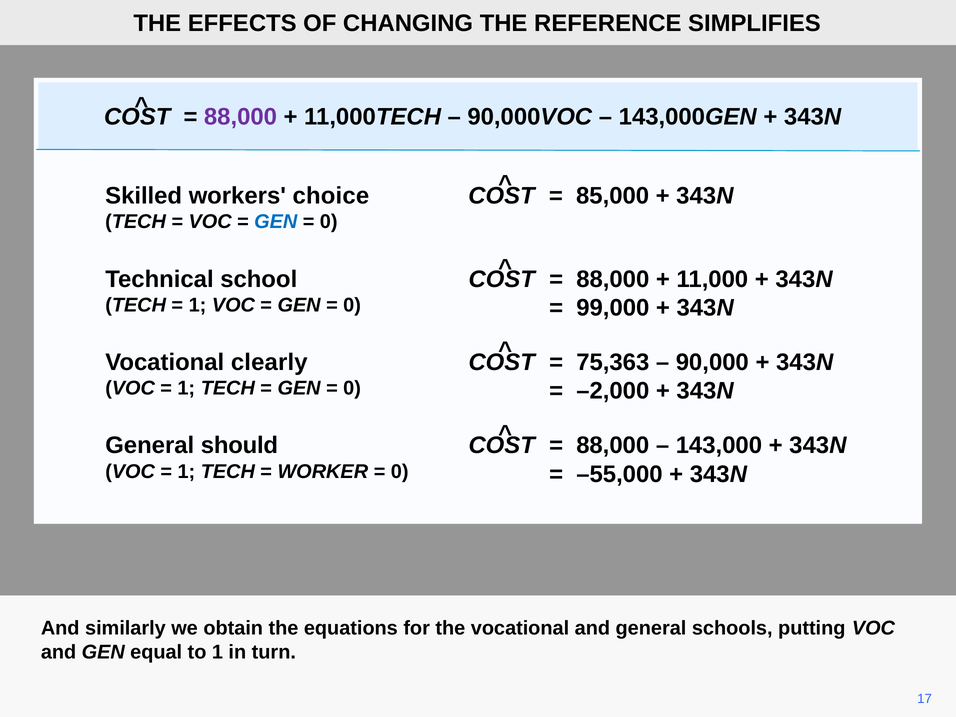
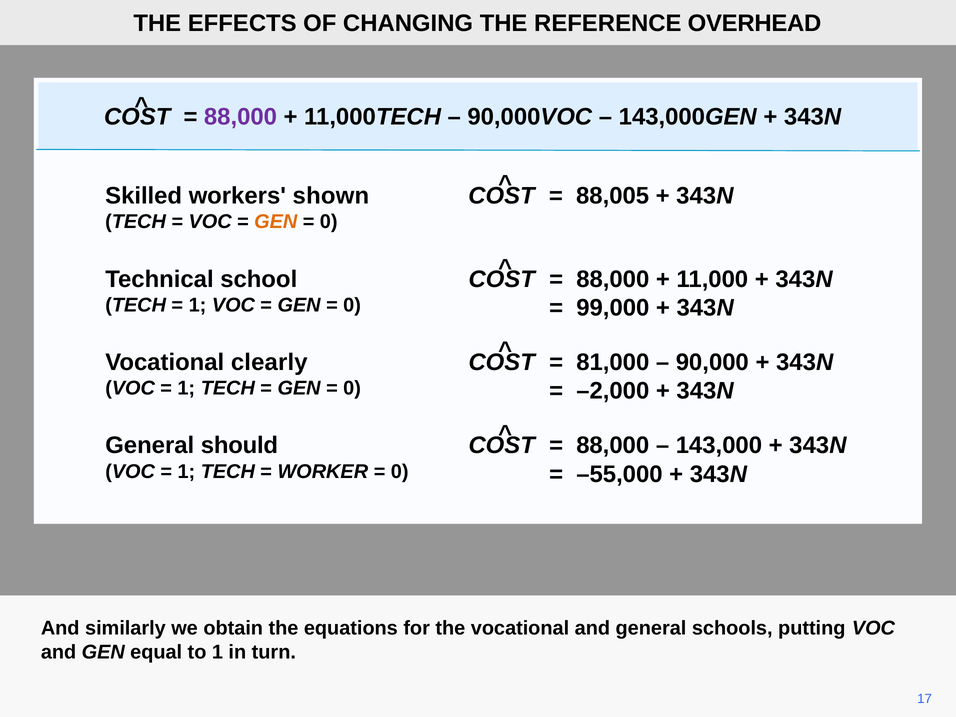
SIMPLIFIES: SIMPLIFIES -> OVERHEAD
85,000: 85,000 -> 88,005
choice: choice -> shown
GEN at (276, 222) colour: blue -> orange
75,363: 75,363 -> 81,000
